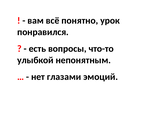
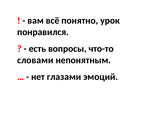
улыбкой: улыбкой -> словами
